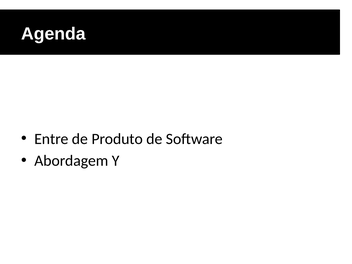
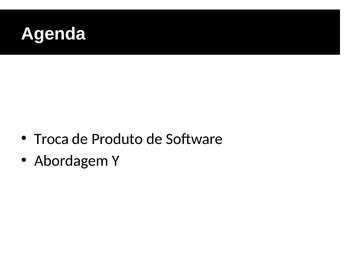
Entre: Entre -> Troca
